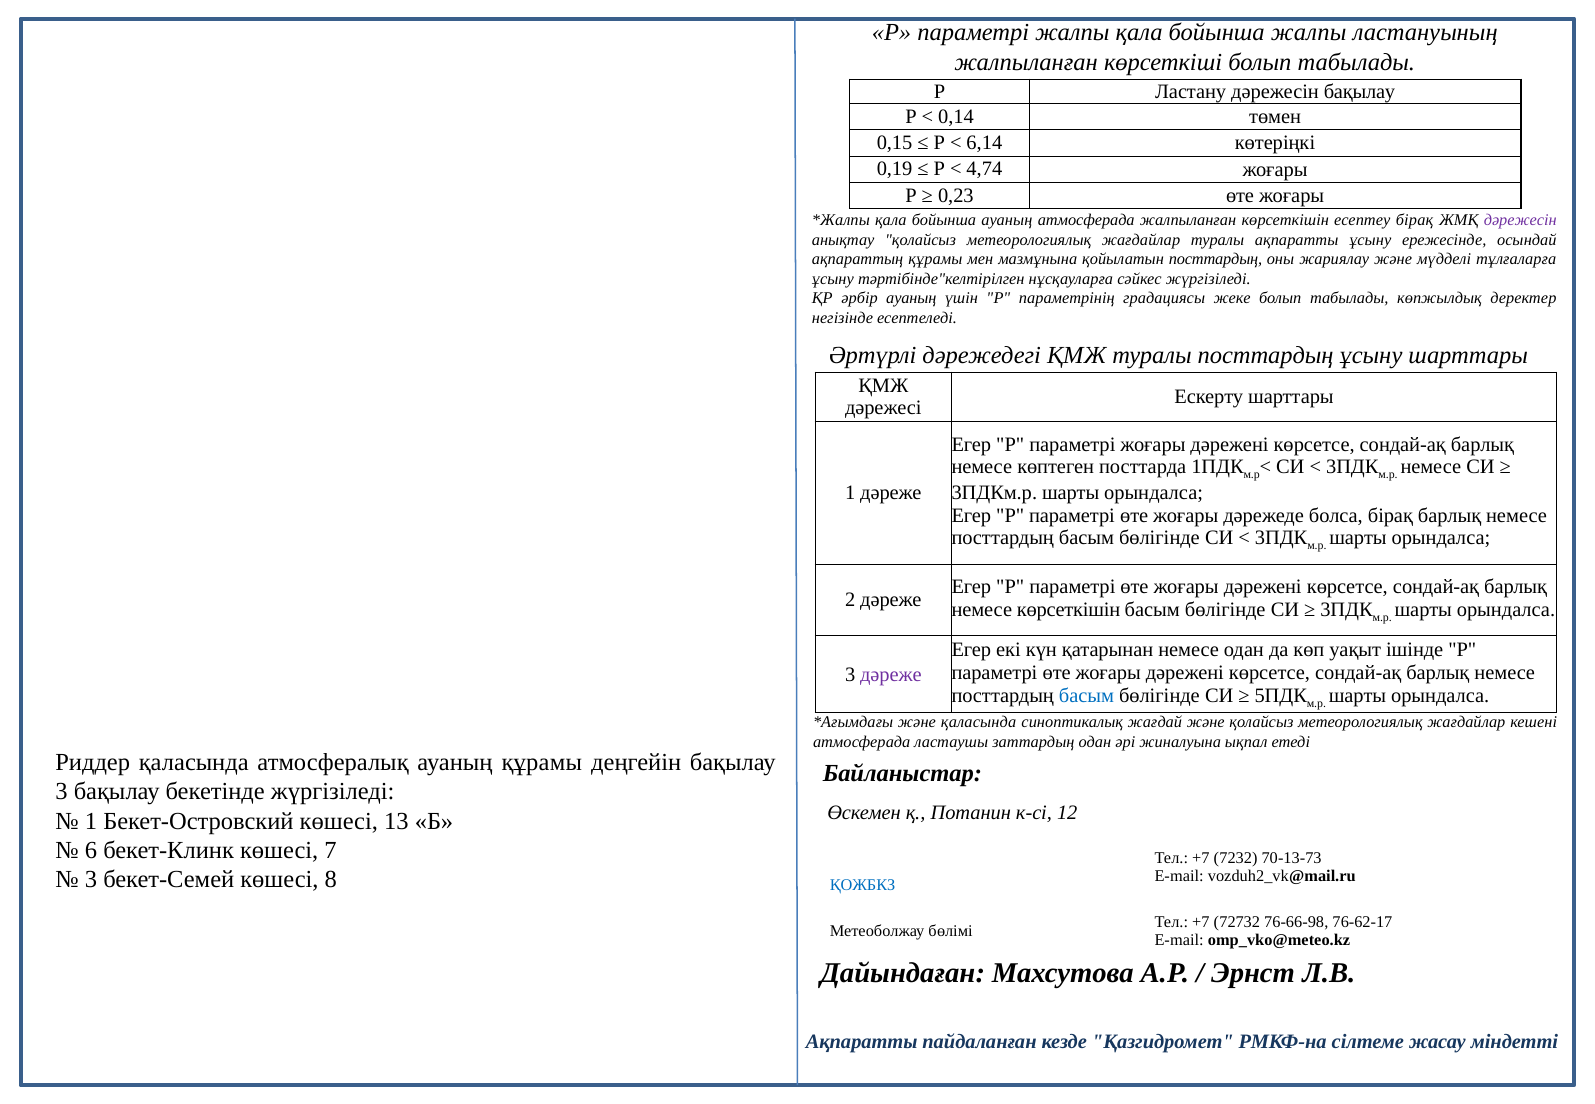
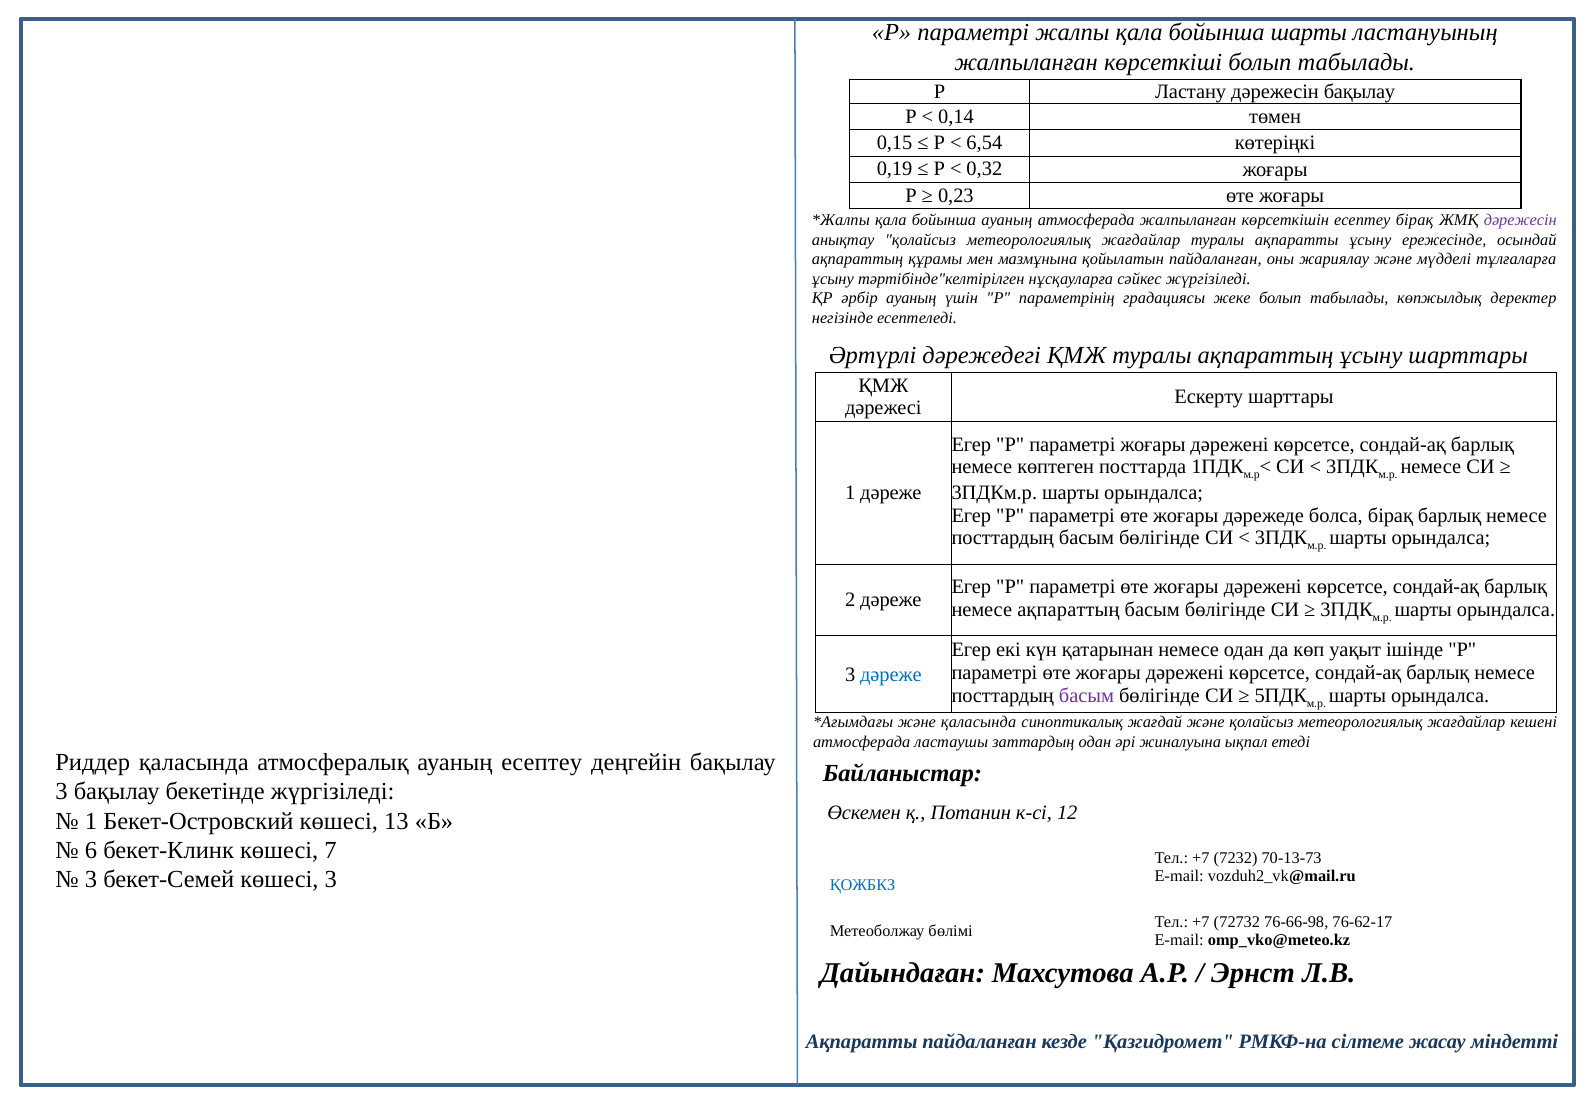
бойынша жалпы: жалпы -> шарты
6,14: 6,14 -> 6,54
4,74: 4,74 -> 0,32
қойылатын посттардың: посттардың -> пайдаланған
туралы посттардың: посттардың -> ақпараттың
немесе көрсеткішін: көрсеткішін -> ақпараттың
дәреже at (891, 675) colour: purple -> blue
басым at (1086, 695) colour: blue -> purple
ауаның құрамы: құрамы -> есептеу
көшесі 8: 8 -> 3
